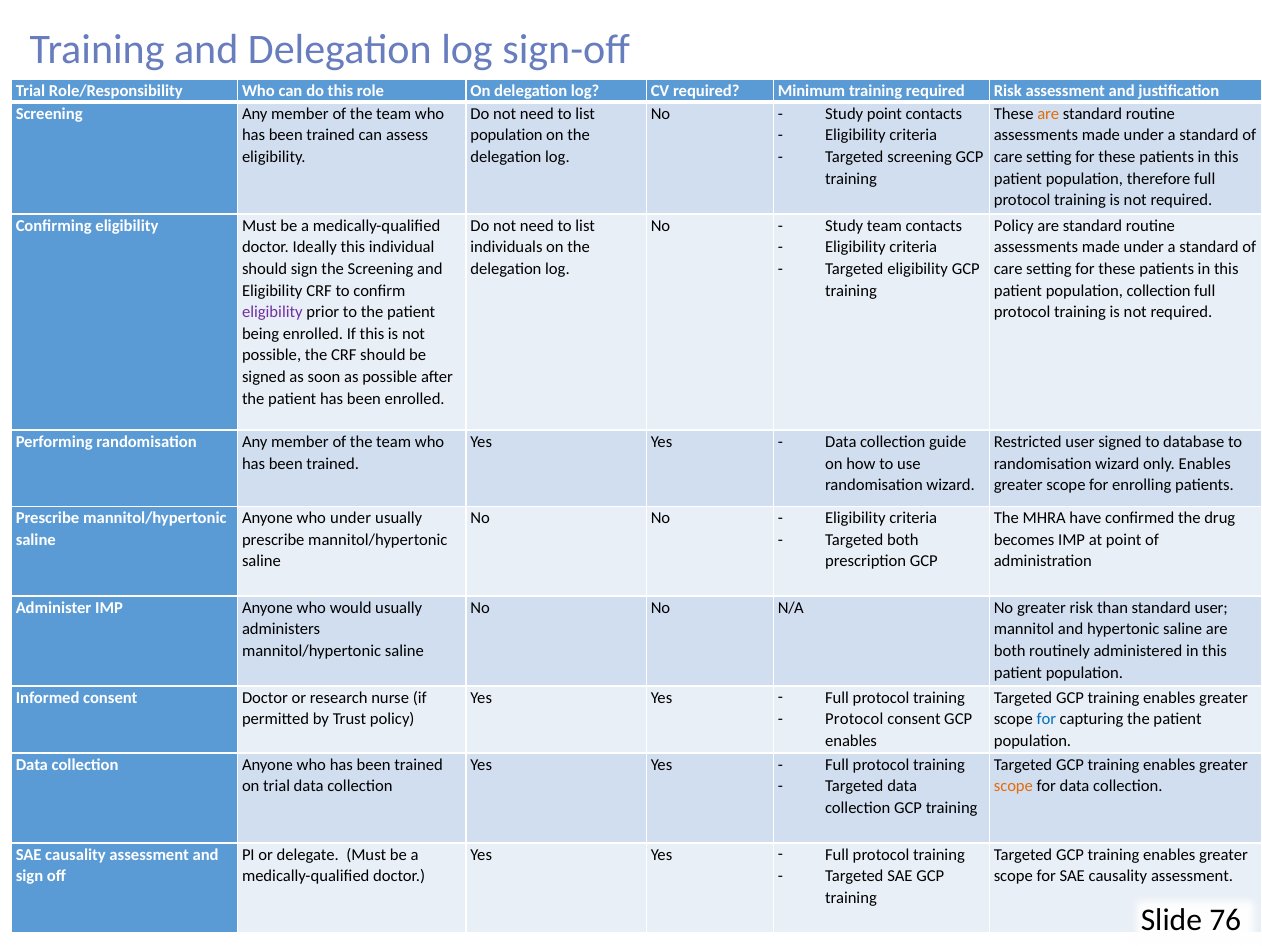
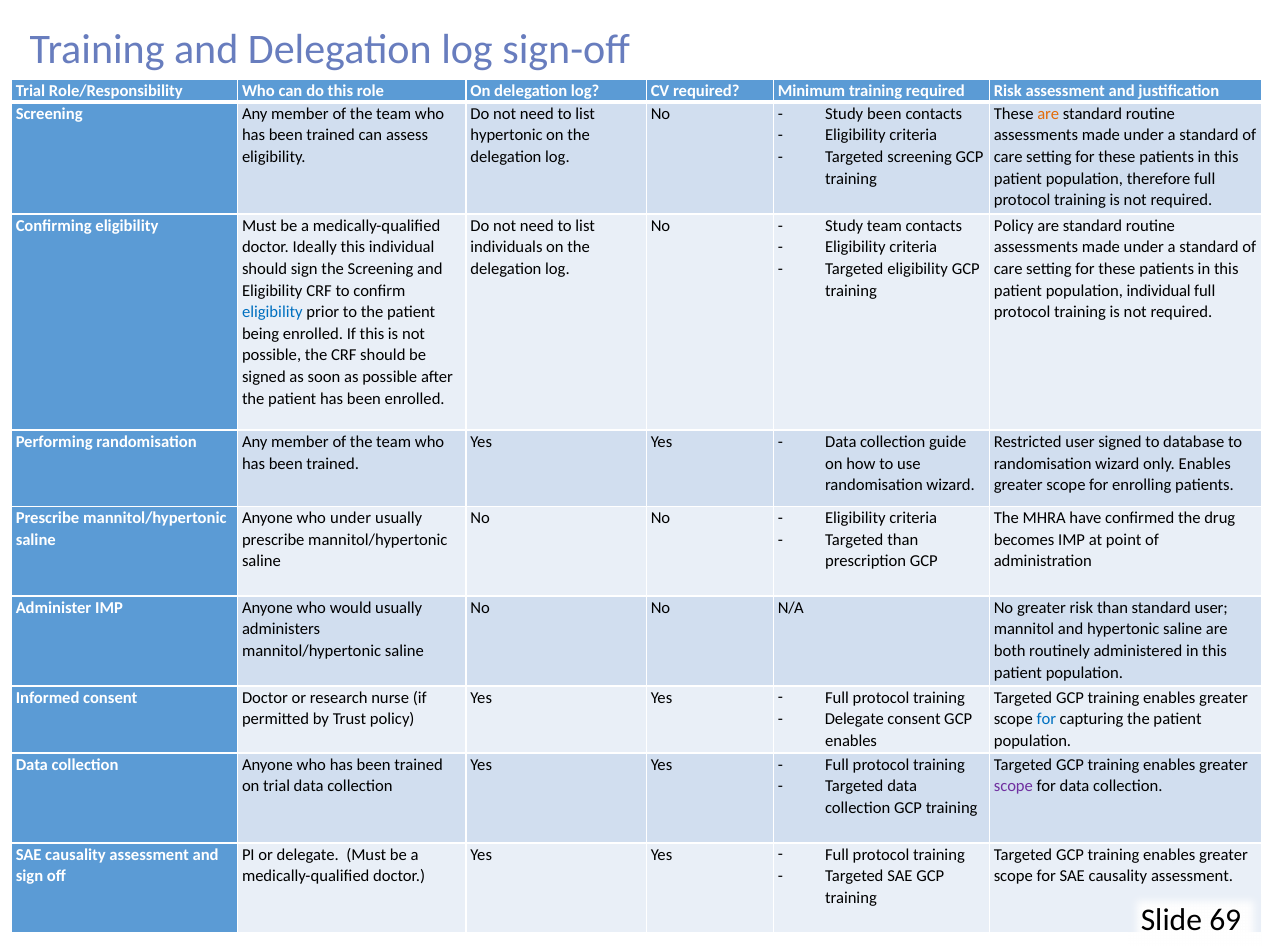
Study point: point -> been
population at (507, 135): population -> hypertonic
population collection: collection -> individual
eligibility at (272, 312) colour: purple -> blue
Targeted both: both -> than
Protocol at (854, 720): Protocol -> Delegate
scope at (1013, 787) colour: orange -> purple
76: 76 -> 69
